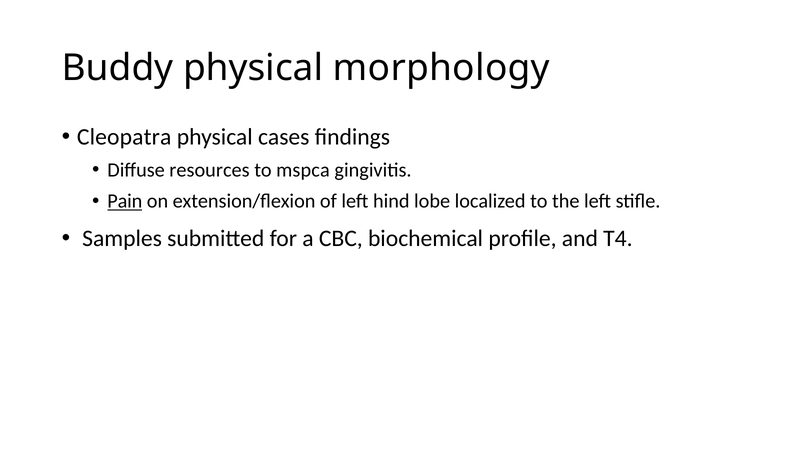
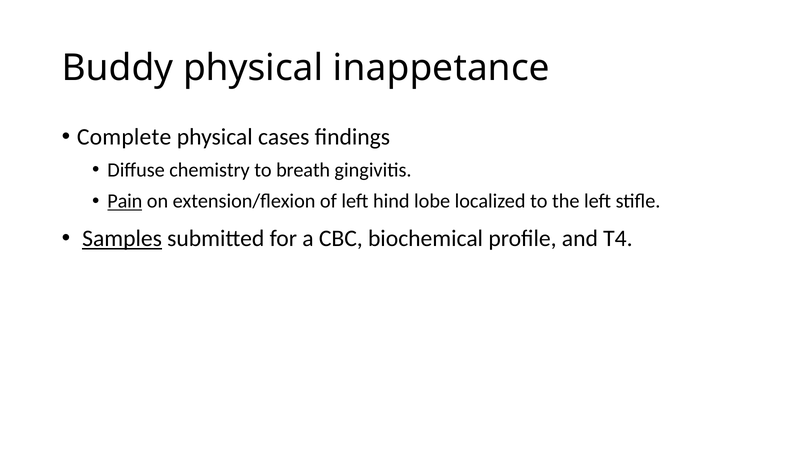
morphology: morphology -> inappetance
Cleopatra: Cleopatra -> Complete
resources: resources -> chemistry
mspca: mspca -> breath
Samples underline: none -> present
